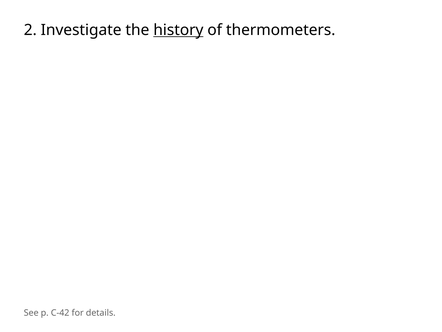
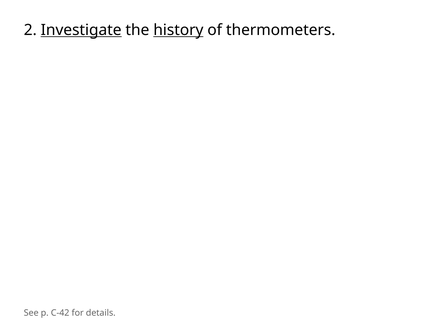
Investigate underline: none -> present
